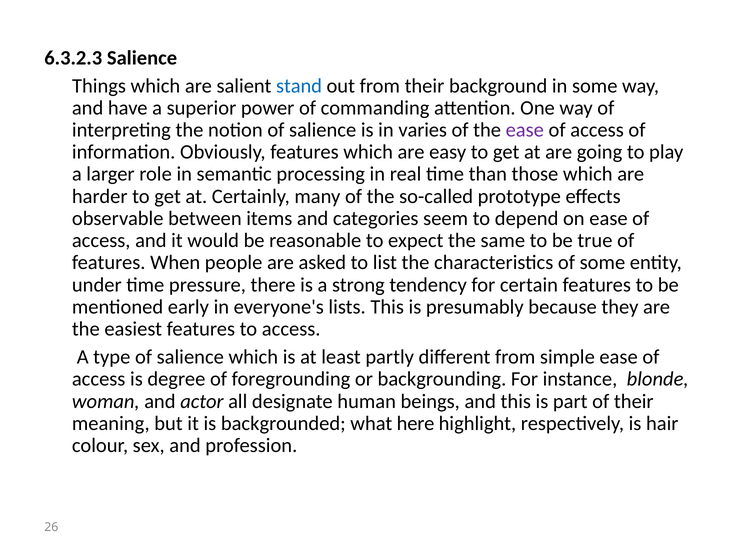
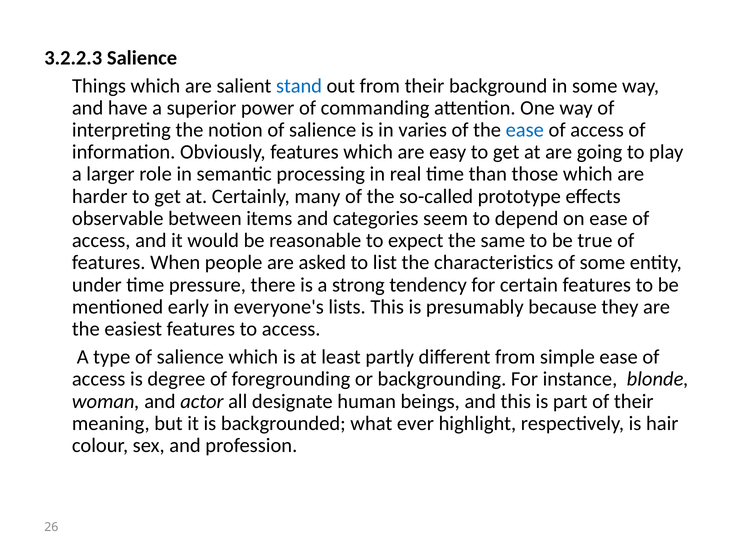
6.3.2.3: 6.3.2.3 -> 3.2.2.3
ease at (525, 130) colour: purple -> blue
here: here -> ever
